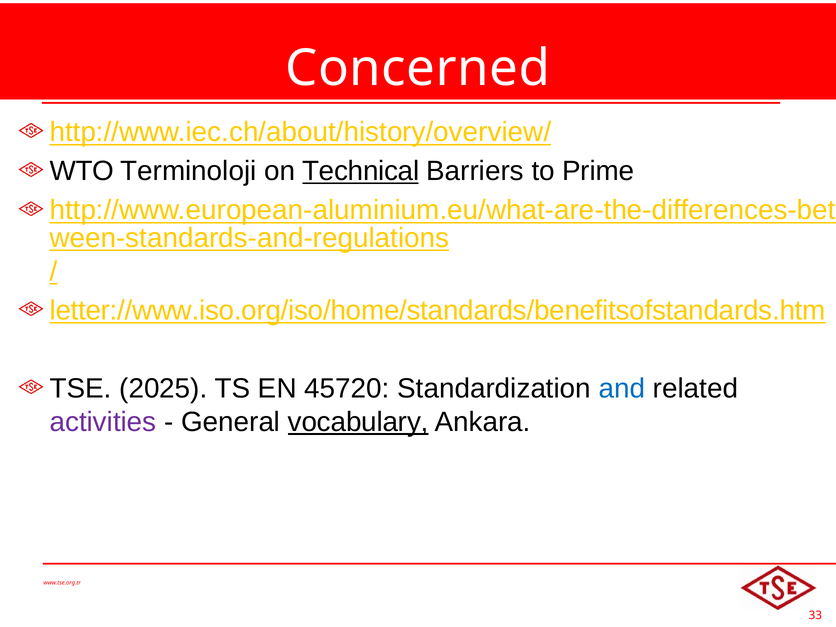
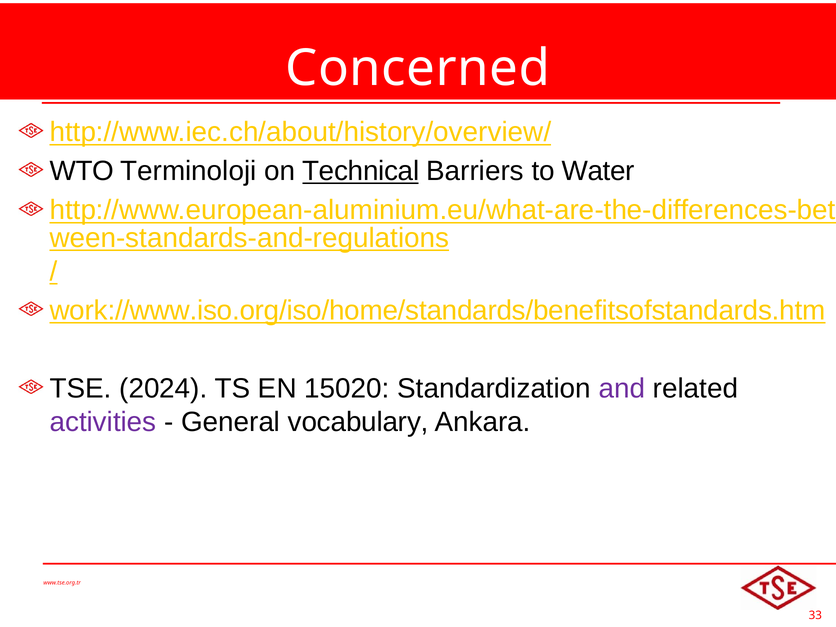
Prime: Prime -> Water
letter://www.iso.org/iso/home/standards/benefitsofstandards.htm: letter://www.iso.org/iso/home/standards/benefitsofstandards.htm -> work://www.iso.org/iso/home/standards/benefitsofstandards.htm
2025: 2025 -> 2024
45720: 45720 -> 15020
and colour: blue -> purple
vocabulary underline: present -> none
